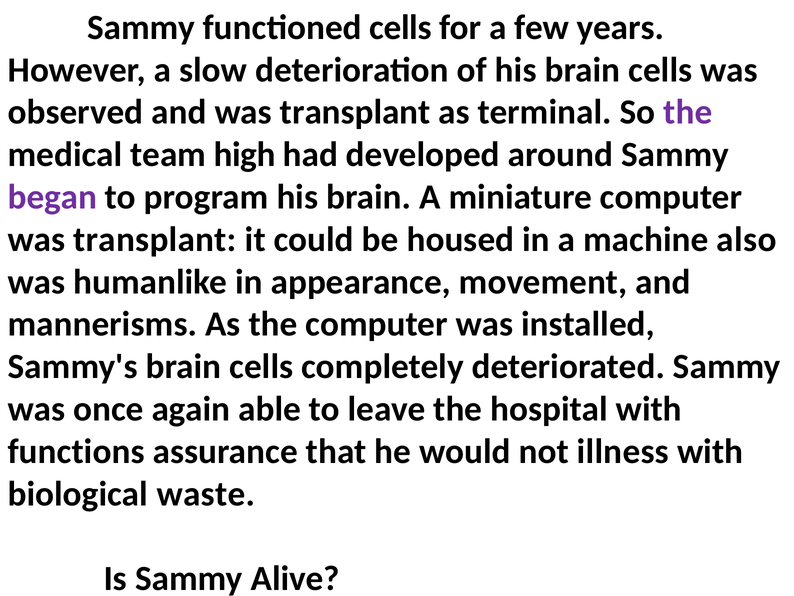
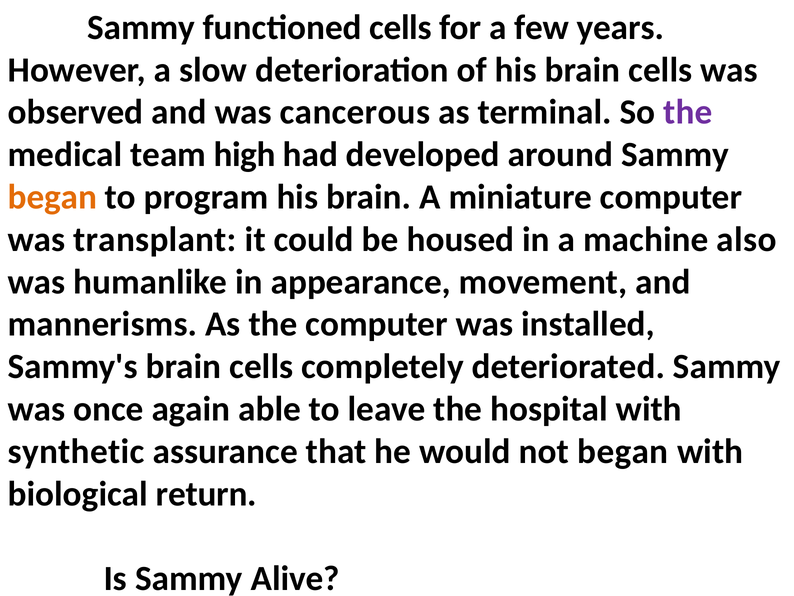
and was transplant: transplant -> cancerous
began at (52, 197) colour: purple -> orange
functions: functions -> synthetic
not illness: illness -> began
waste: waste -> return
